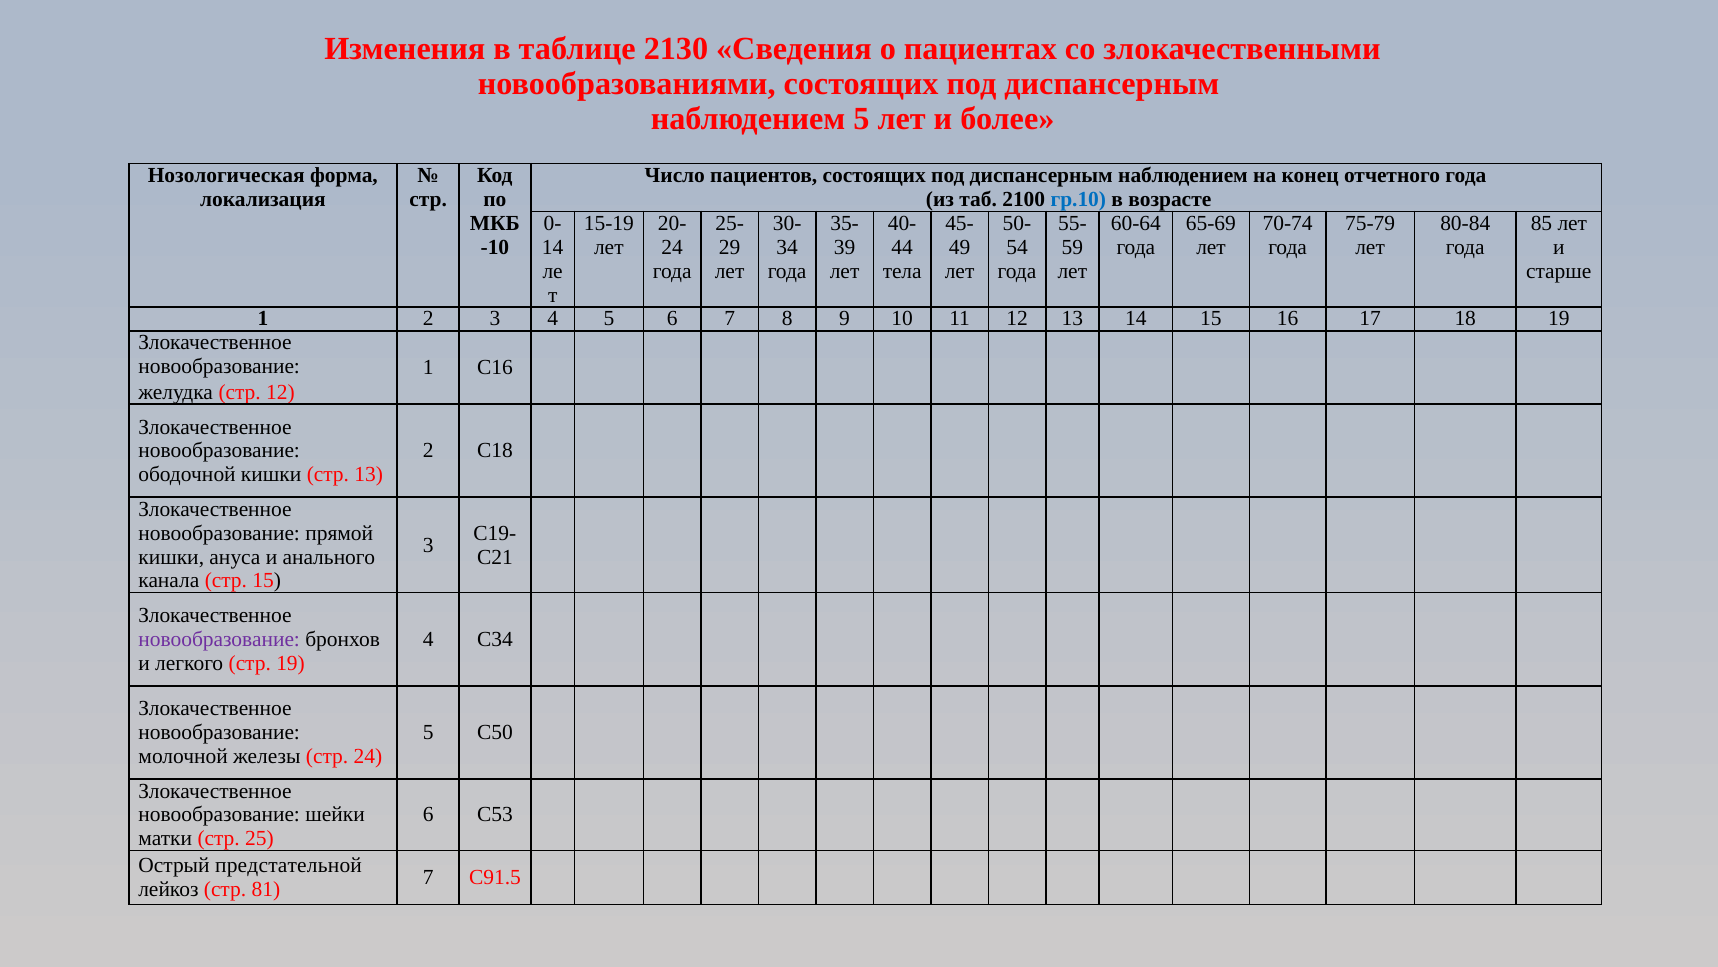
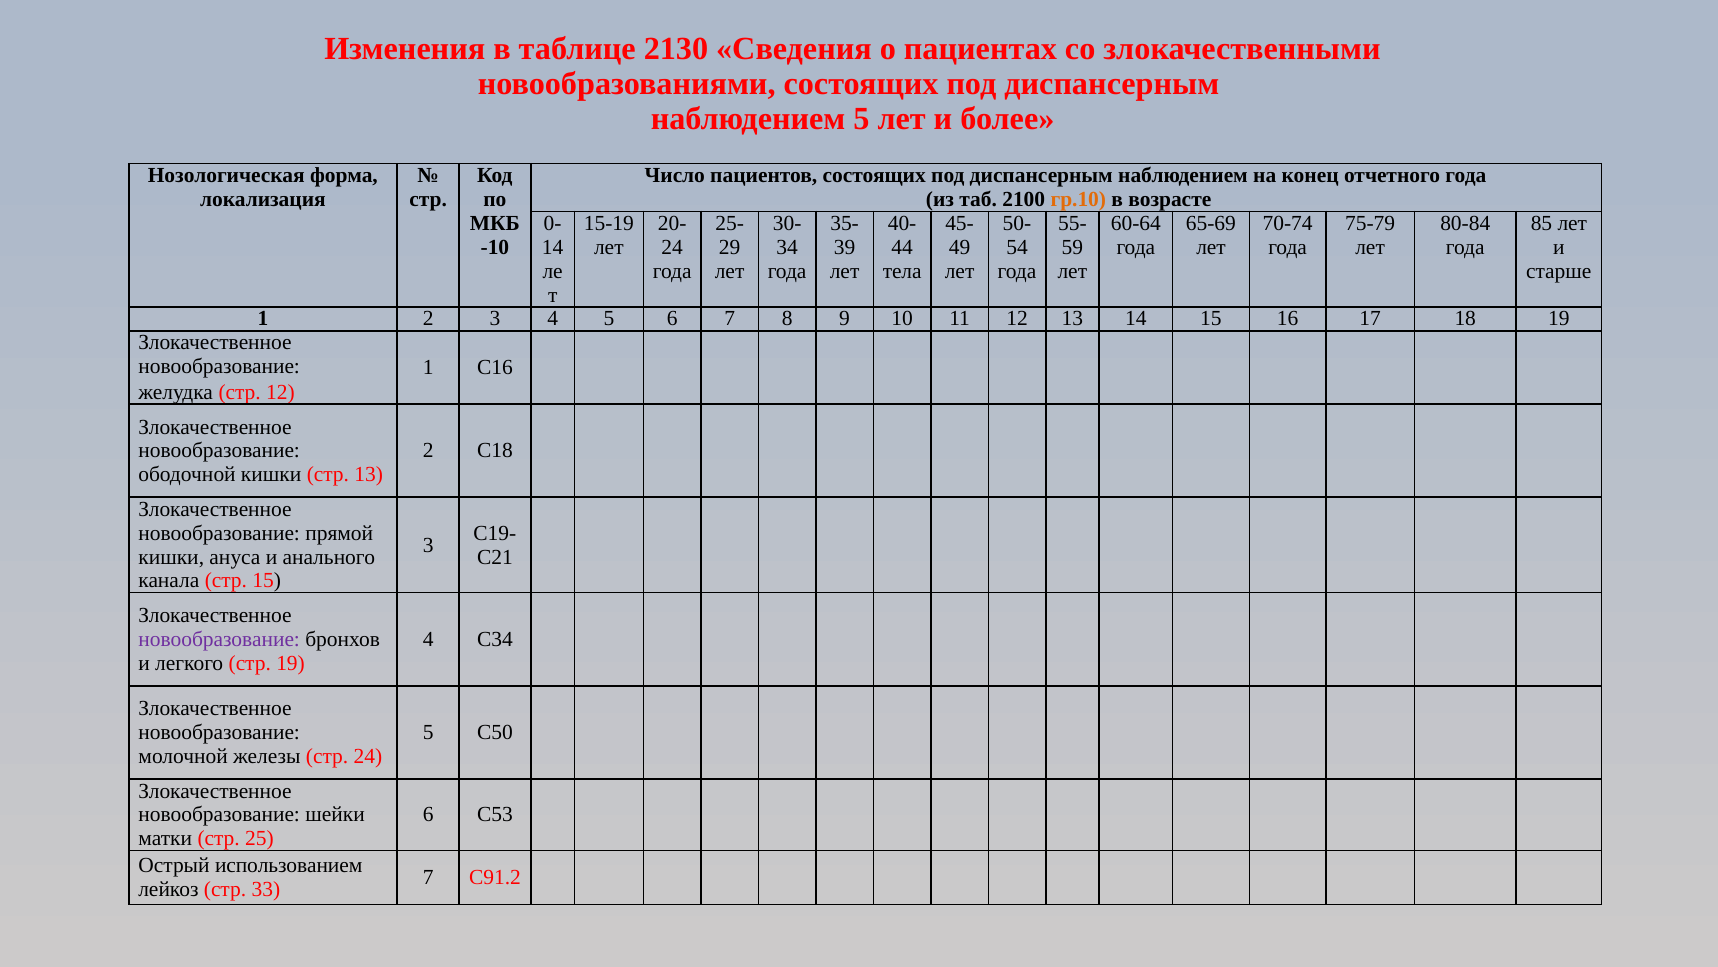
гр.10 colour: blue -> orange
предстательной: предстательной -> использованием
С91.5: С91.5 -> С91.2
81: 81 -> 33
